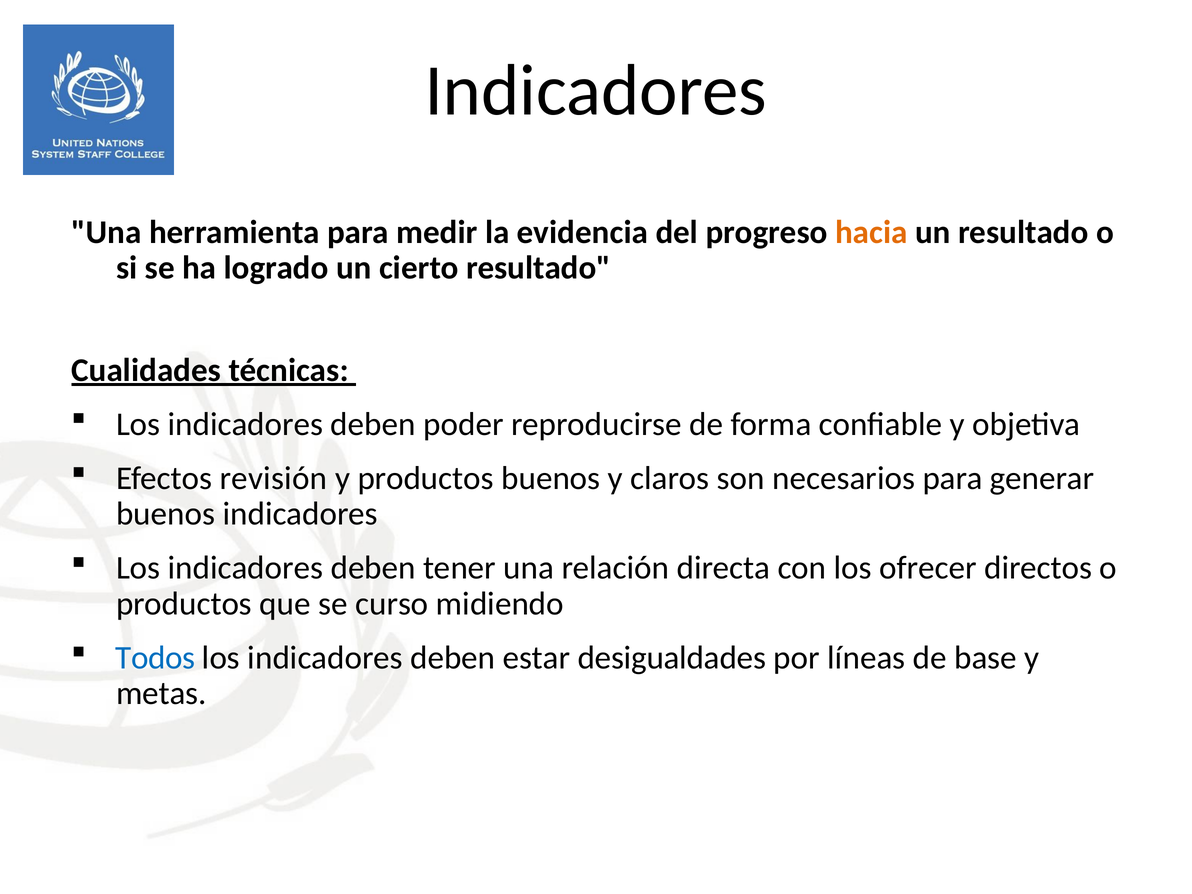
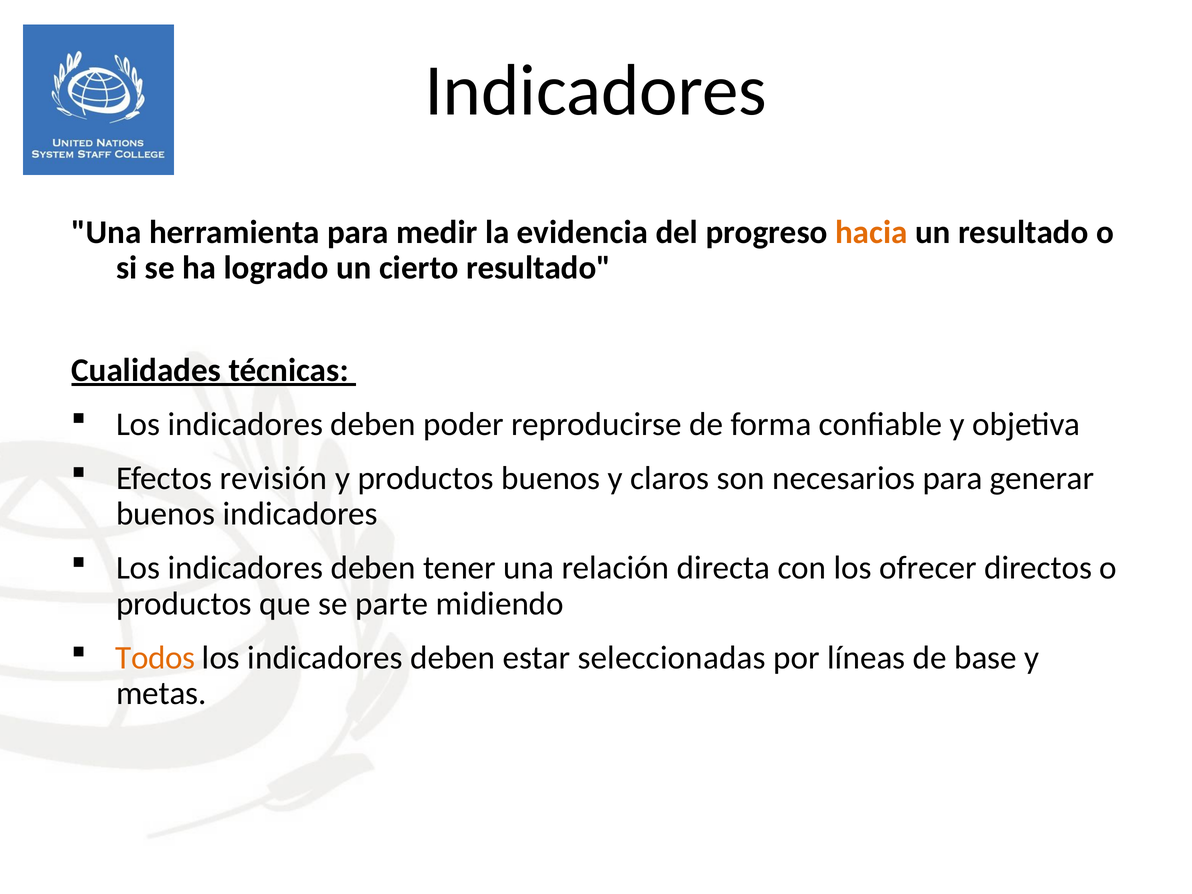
curso: curso -> parte
Todos colour: blue -> orange
desigualdades: desigualdades -> seleccionadas
